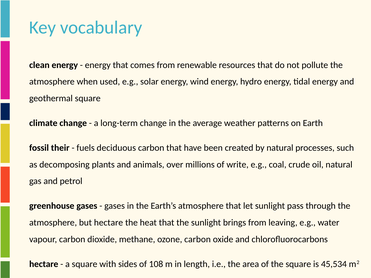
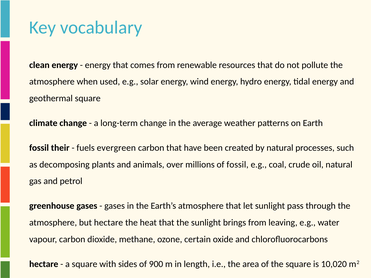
deciduous: deciduous -> evergreen
of write: write -> fossil
ozone carbon: carbon -> certain
108: 108 -> 900
45,534: 45,534 -> 10,020
